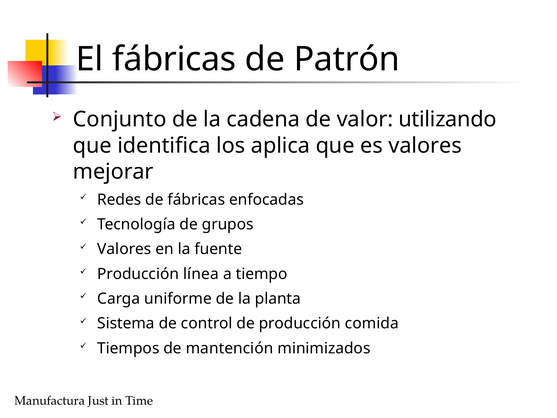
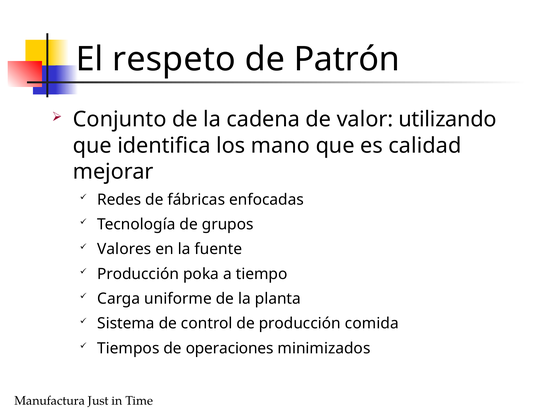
El fábricas: fábricas -> respeto
aplica: aplica -> mano
es valores: valores -> calidad
línea: línea -> poka
mantención: mantención -> operaciones
